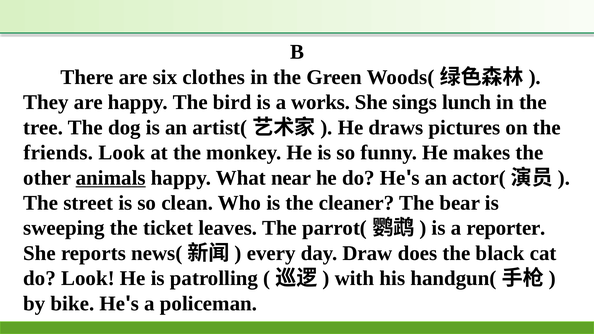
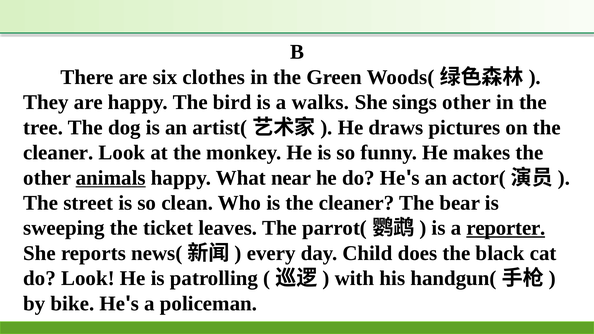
works: works -> walks
sings lunch: lunch -> other
friends at (58, 153): friends -> cleaner
reporter underline: none -> present
Draw: Draw -> Child
